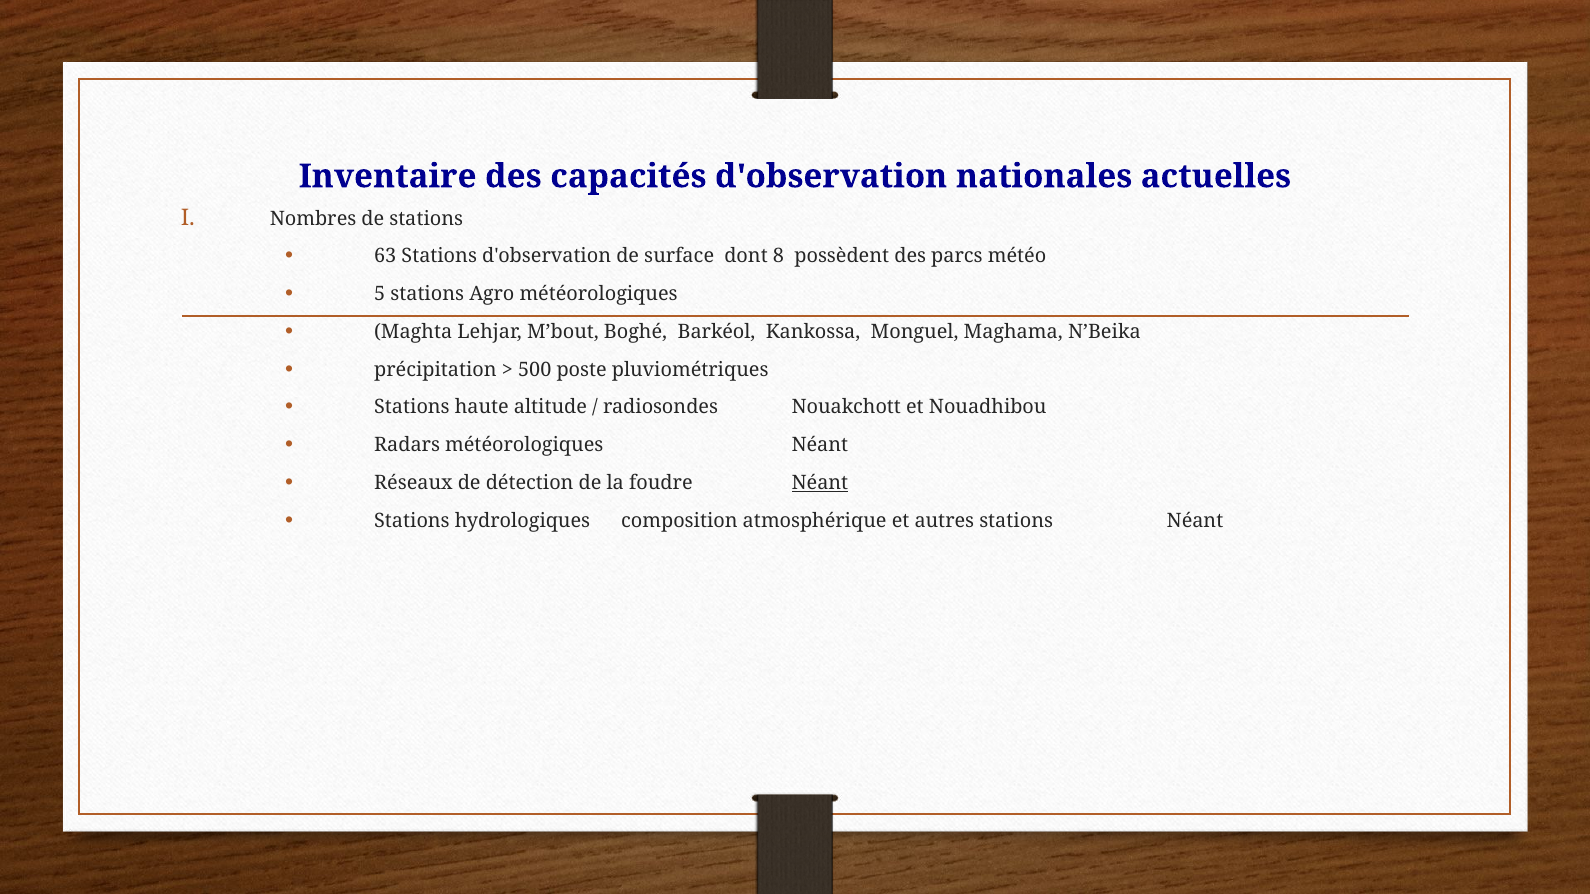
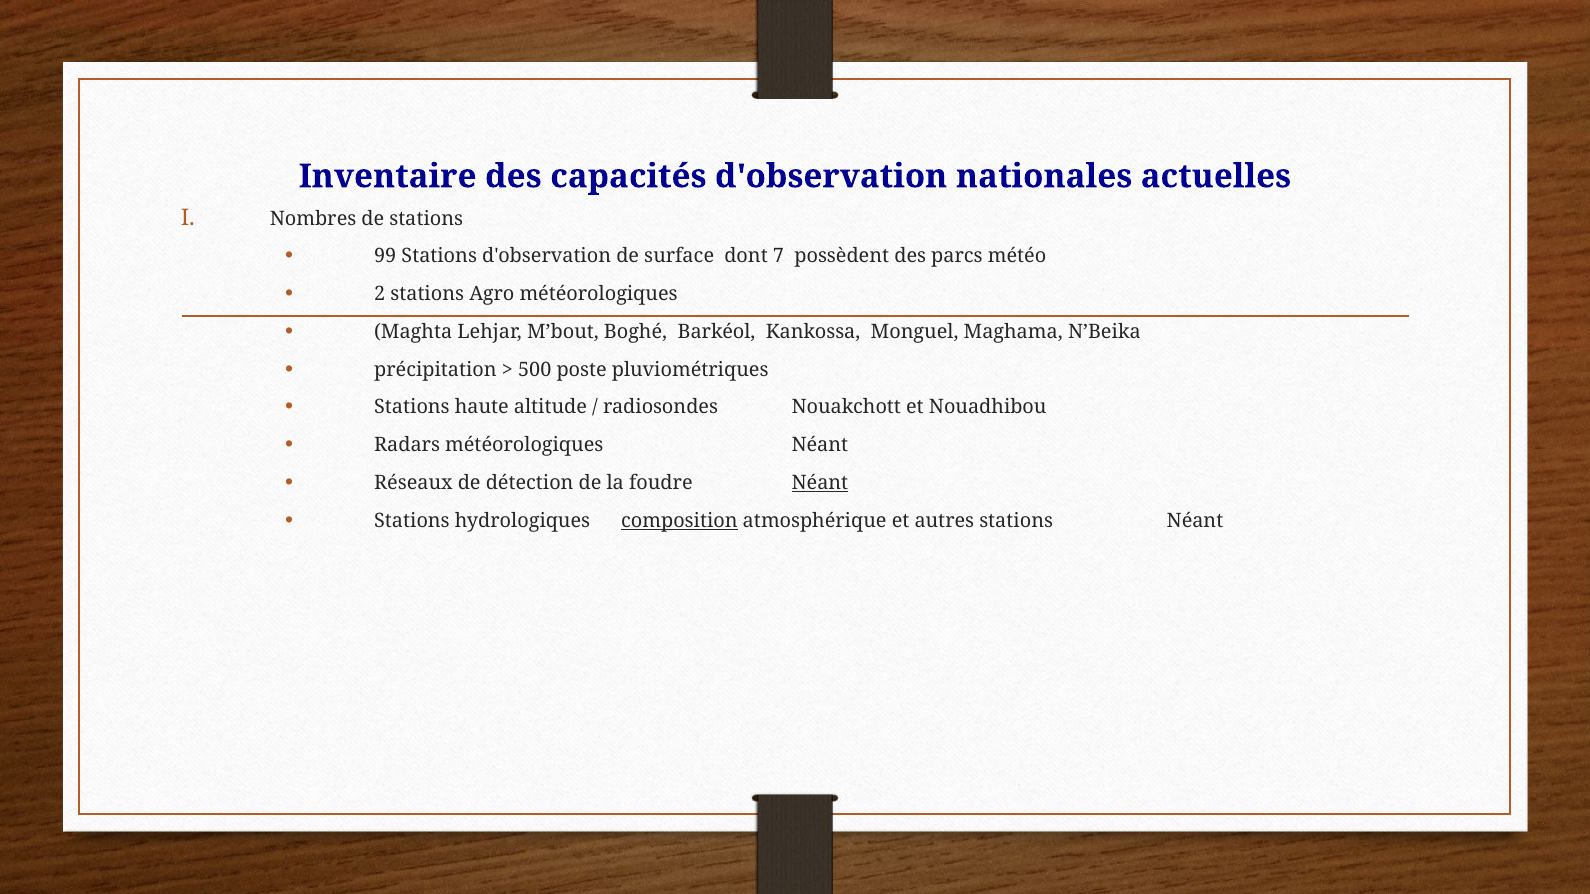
63: 63 -> 99
8: 8 -> 7
5: 5 -> 2
composition underline: none -> present
